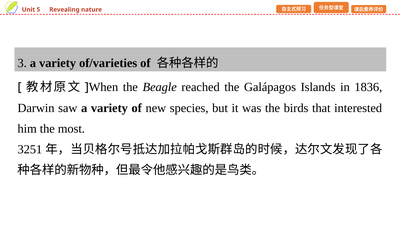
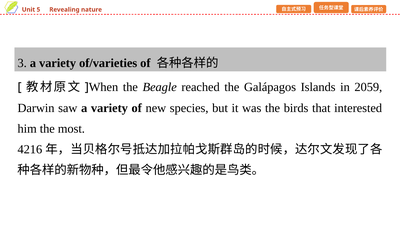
1836: 1836 -> 2059
3251: 3251 -> 4216
